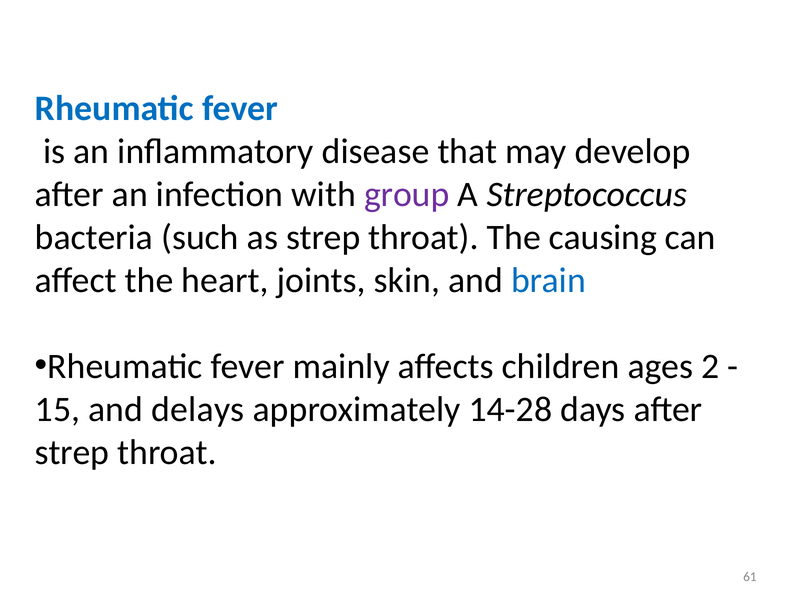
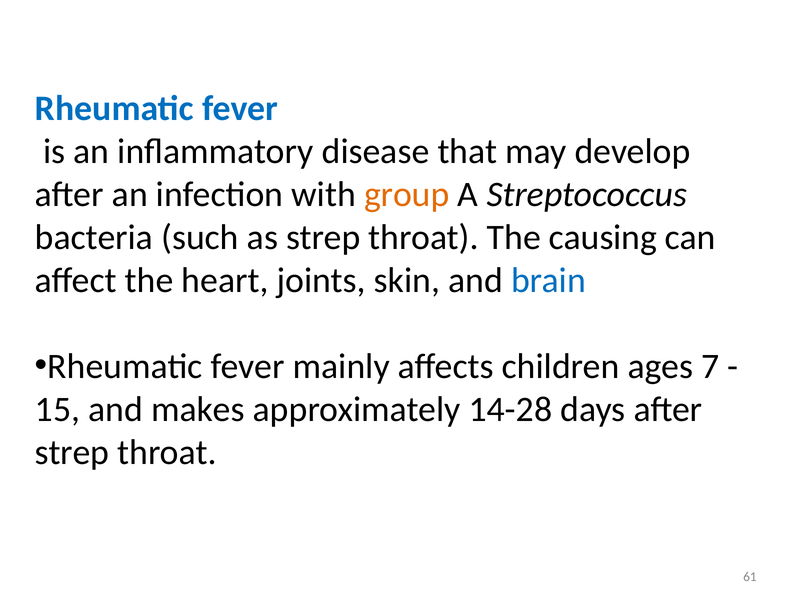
group colour: purple -> orange
2: 2 -> 7
delays: delays -> makes
